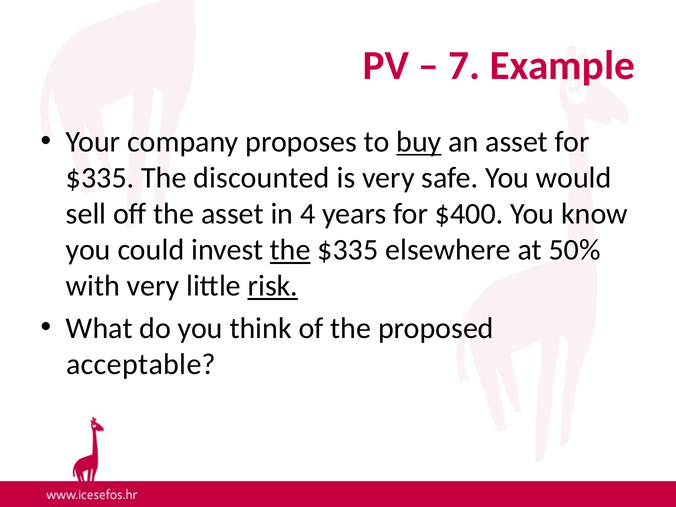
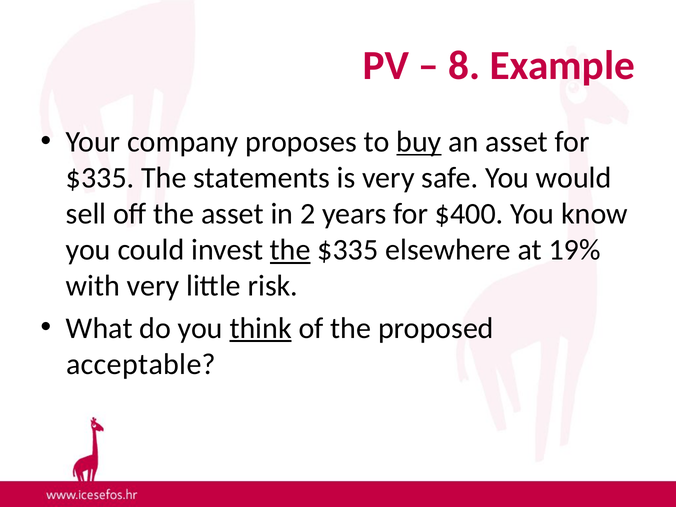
7: 7 -> 8
discounted: discounted -> statements
4: 4 -> 2
50%: 50% -> 19%
risk underline: present -> none
think underline: none -> present
